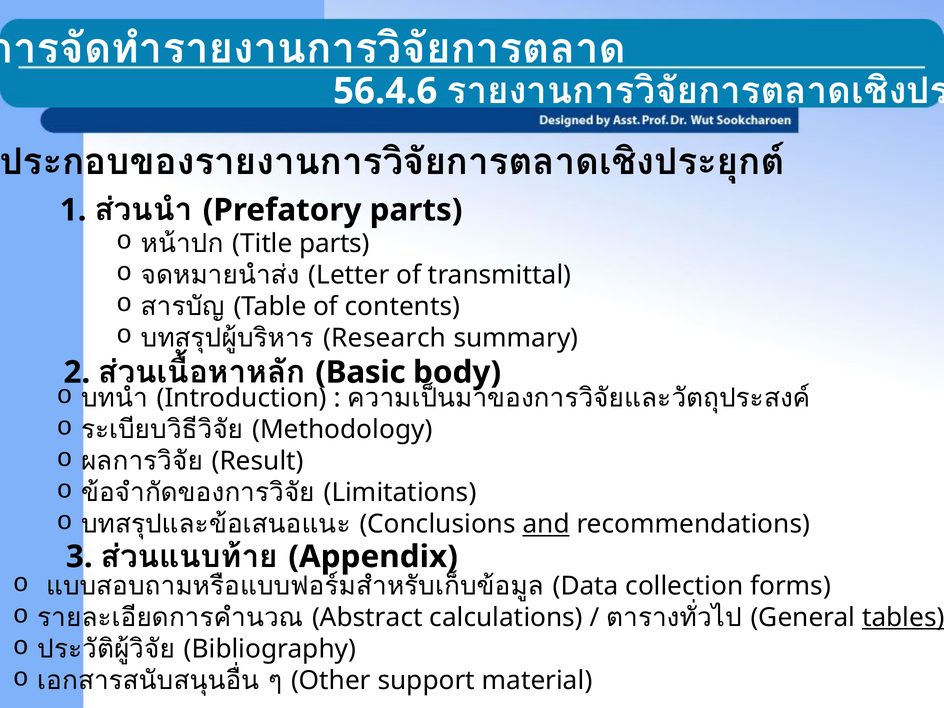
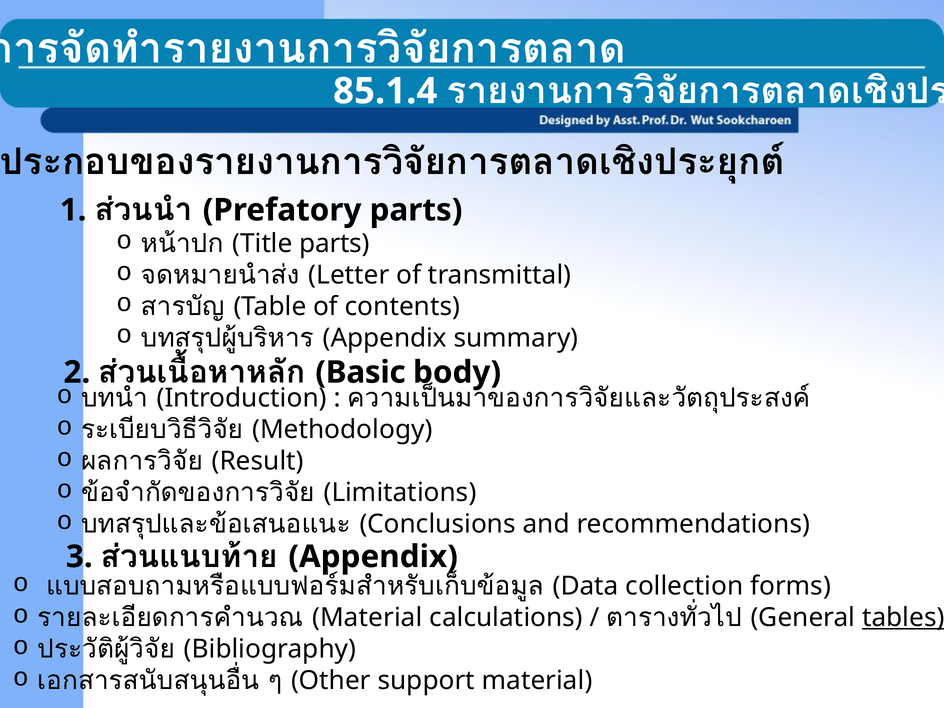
56.4.6: 56.4.6 -> 85.1.4
Research at (385, 338): Research -> Appendix
and underline: present -> none
Abstract at (367, 618): Abstract -> Material
